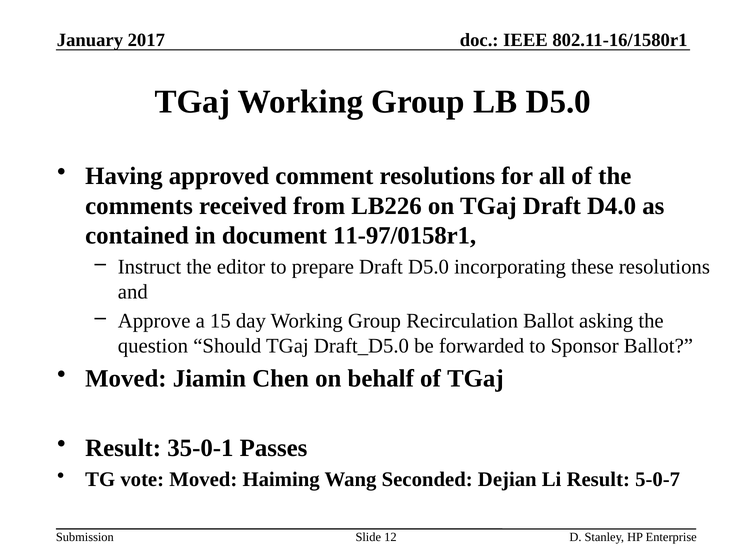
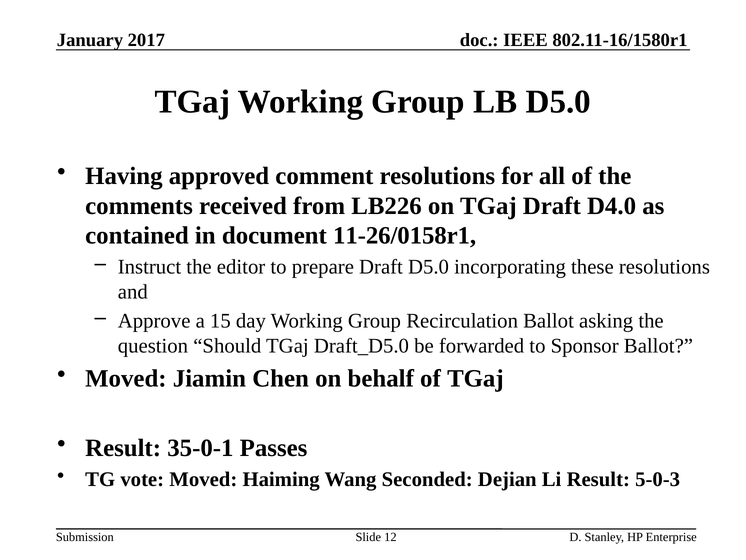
11-97/0158r1: 11-97/0158r1 -> 11-26/0158r1
5-0-7: 5-0-7 -> 5-0-3
